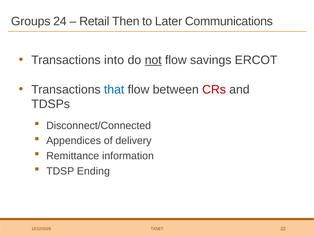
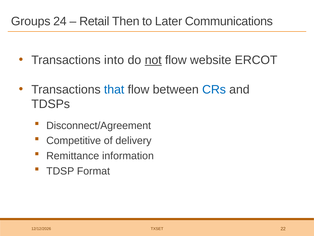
savings: savings -> website
CRs colour: red -> blue
Disconnect/Connected: Disconnect/Connected -> Disconnect/Agreement
Appendices: Appendices -> Competitive
Ending: Ending -> Format
